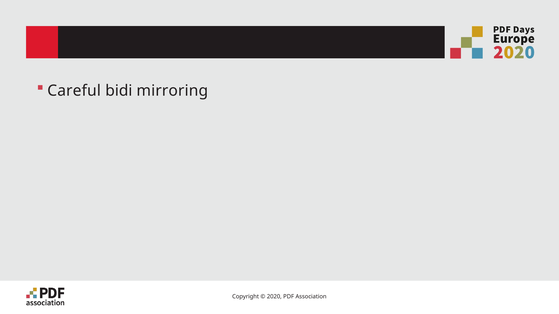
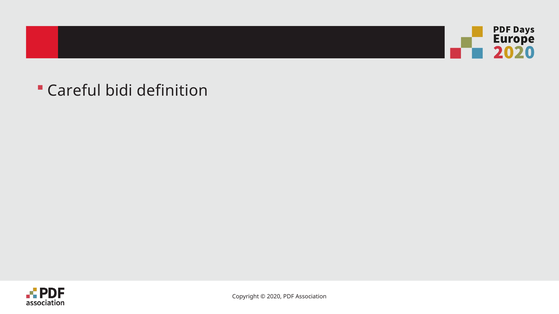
mirroring: mirroring -> definition
